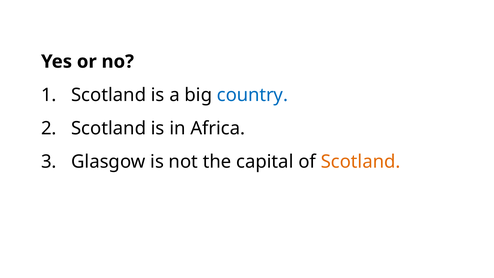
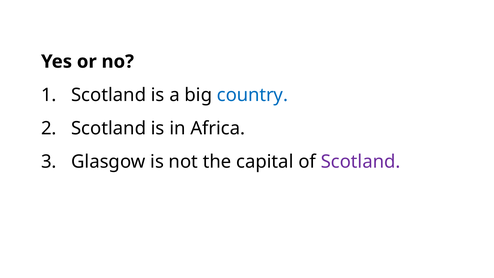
Scotland at (361, 162) colour: orange -> purple
